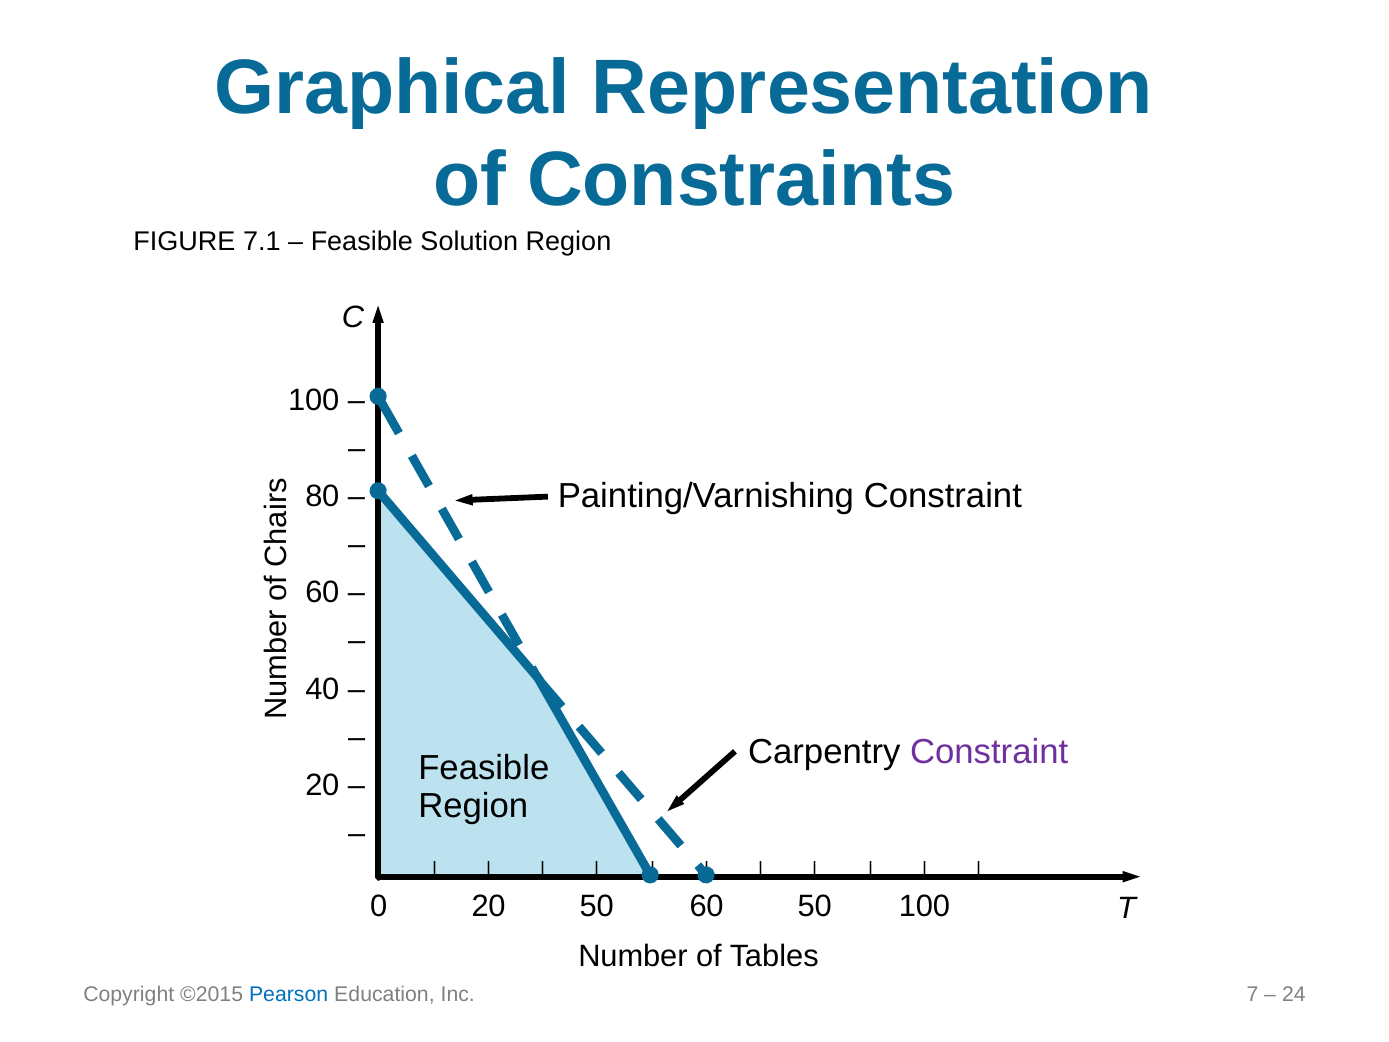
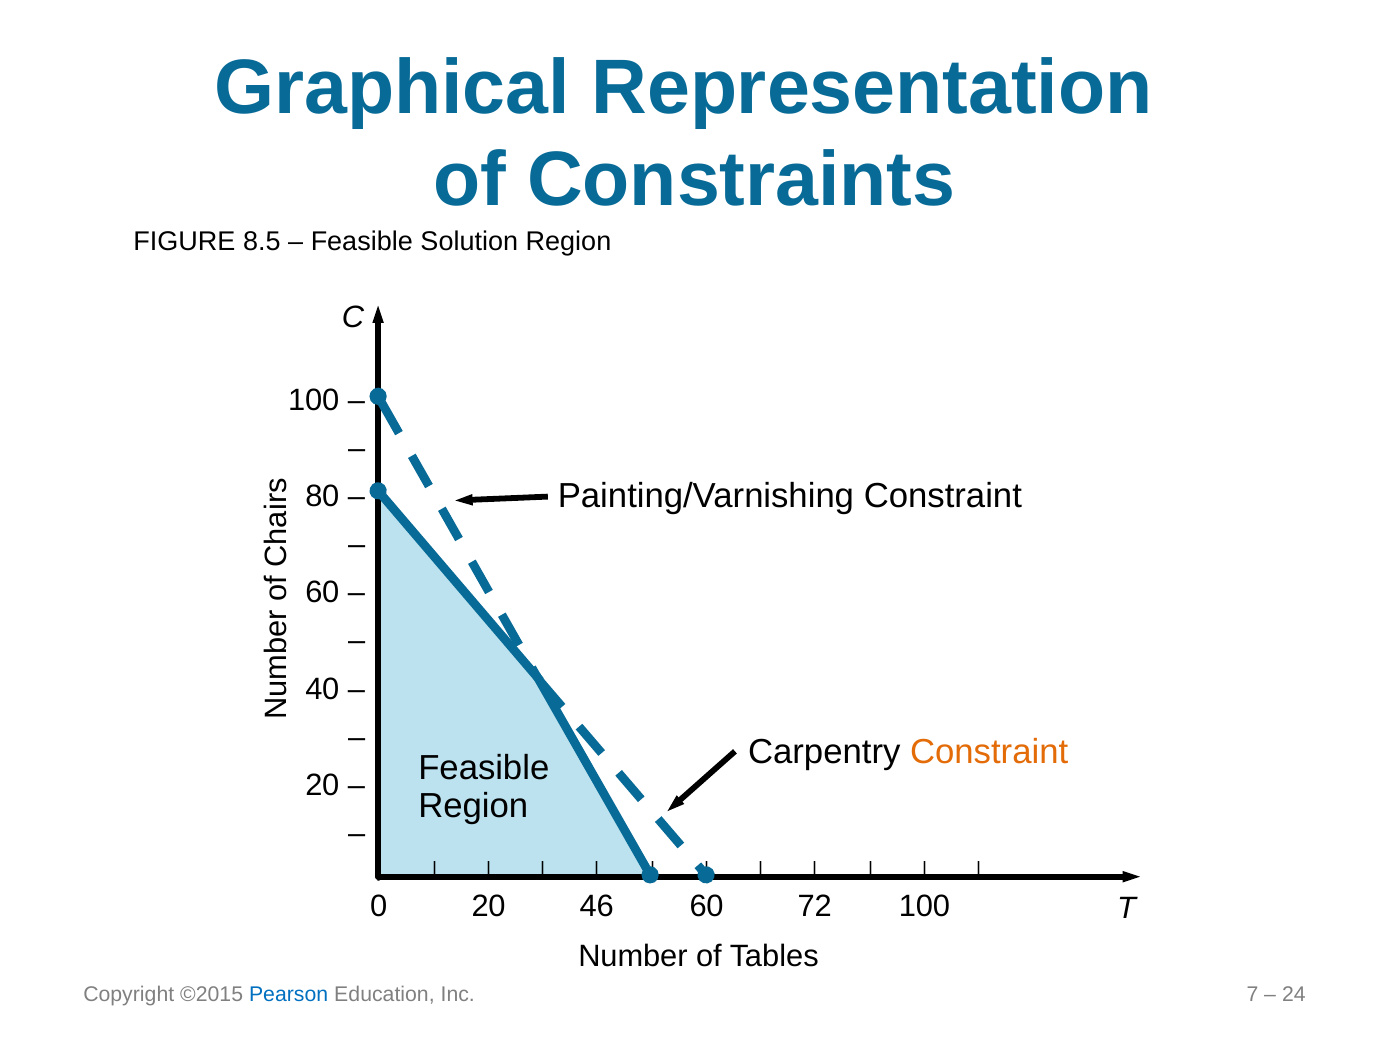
7.1: 7.1 -> 8.5
Constraint at (989, 752) colour: purple -> orange
20 50: 50 -> 46
60 50: 50 -> 72
